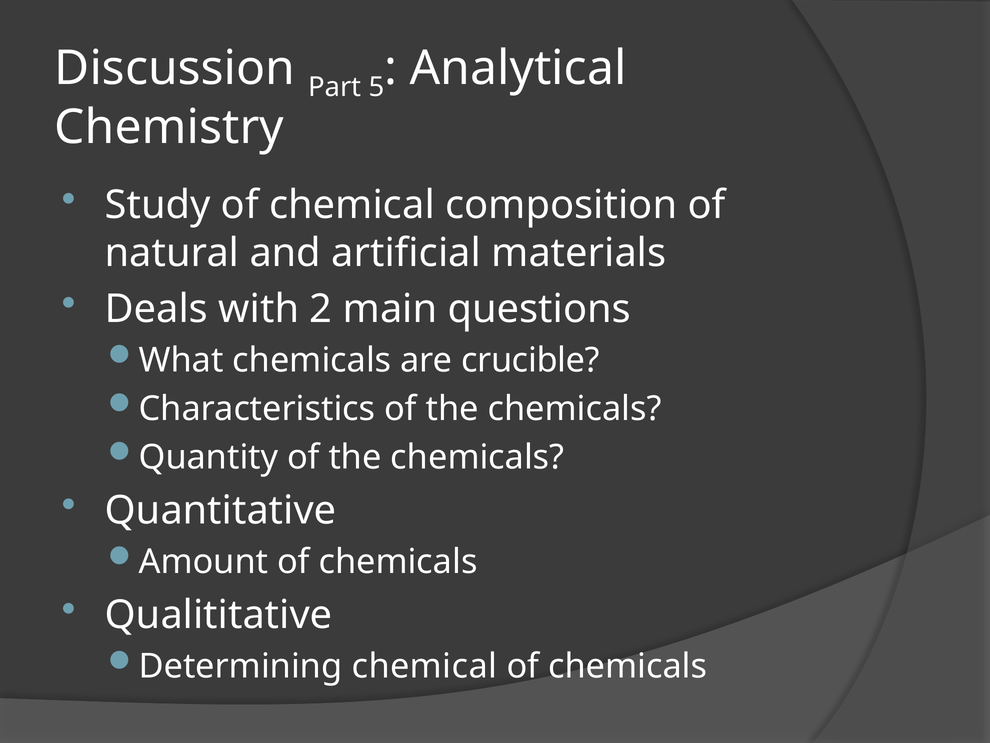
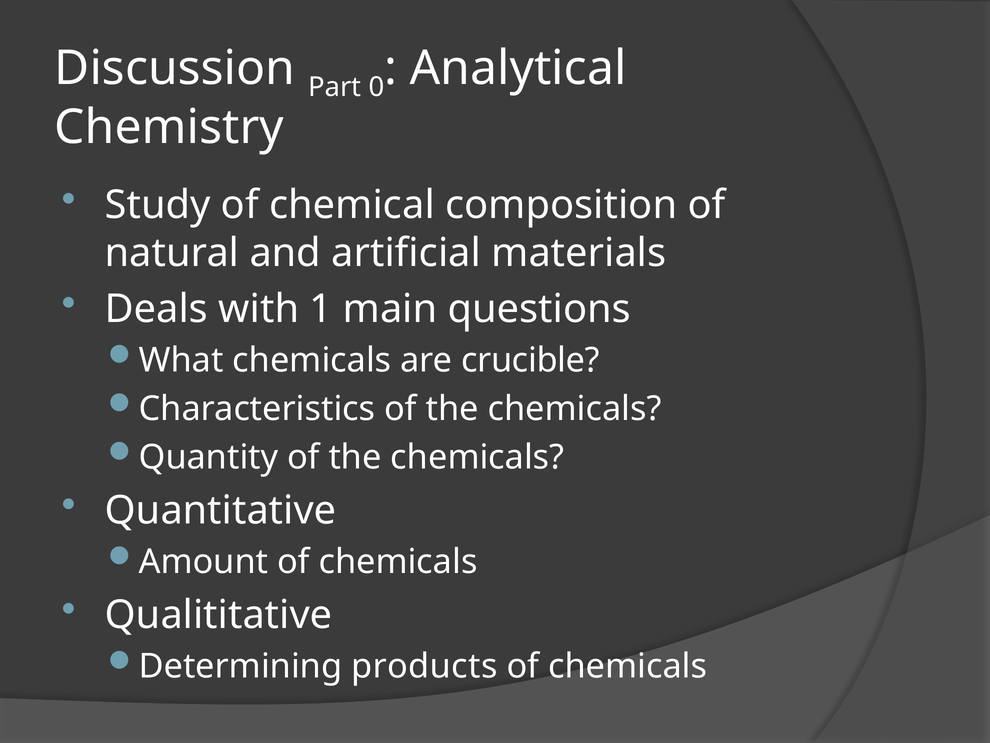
5: 5 -> 0
2: 2 -> 1
Determining chemical: chemical -> products
